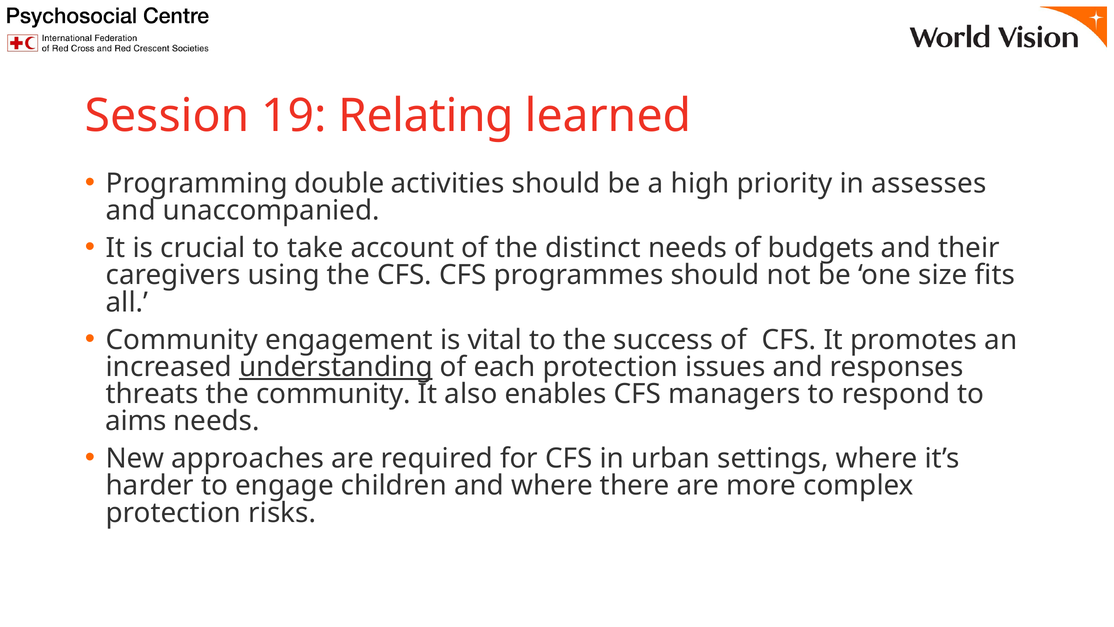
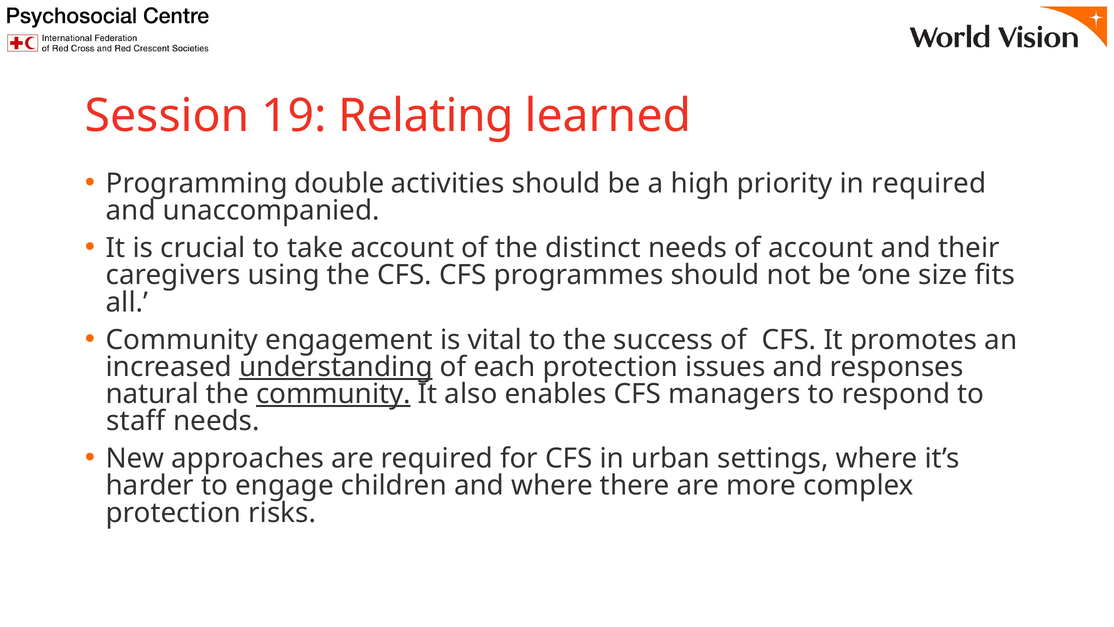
in assesses: assesses -> required
of budgets: budgets -> account
threats: threats -> natural
community at (333, 394) underline: none -> present
aims: aims -> staff
